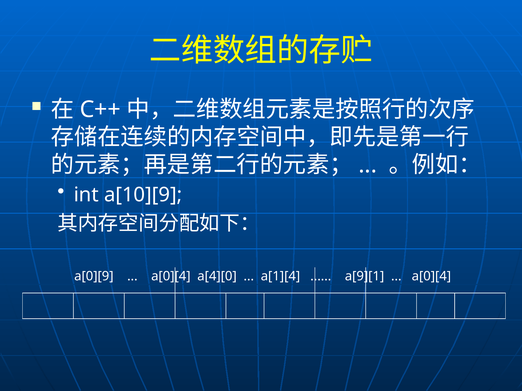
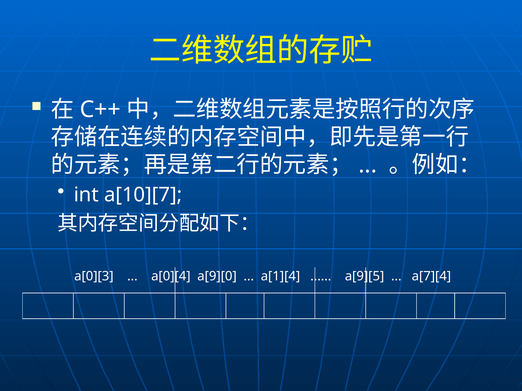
a[10][9: a[10][9 -> a[10][7
a[0][9: a[0][9 -> a[0][3
a[4][0: a[4][0 -> a[9][0
a[9][1: a[9][1 -> a[9][5
a[0][4 at (431, 277): a[0][4 -> a[7][4
